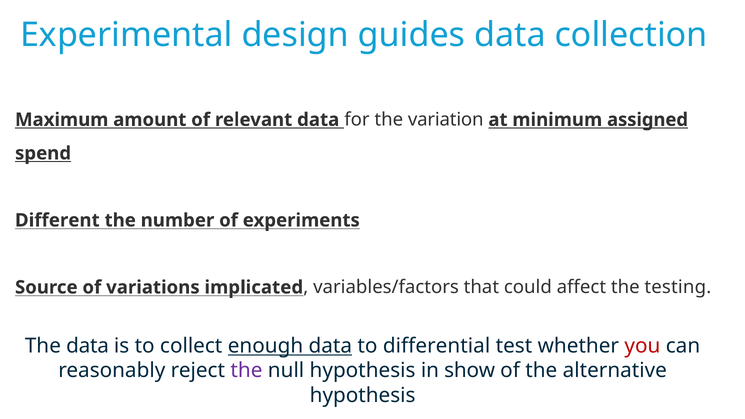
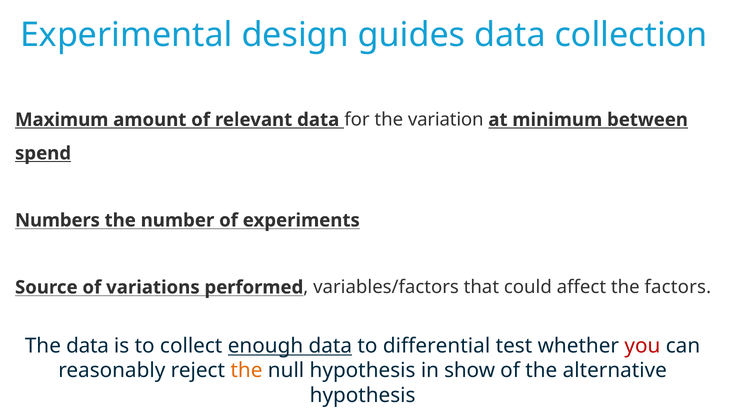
assigned: assigned -> between
Different: Different -> Numbers
implicated: implicated -> performed
testing: testing -> factors
the at (246, 371) colour: purple -> orange
